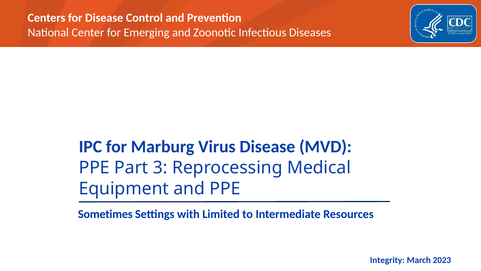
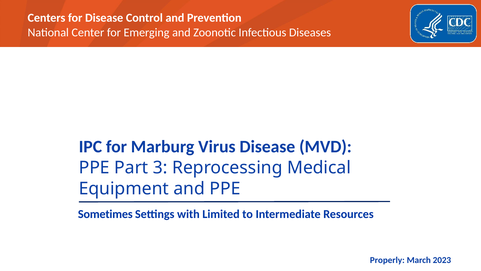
Integrity: Integrity -> Properly
